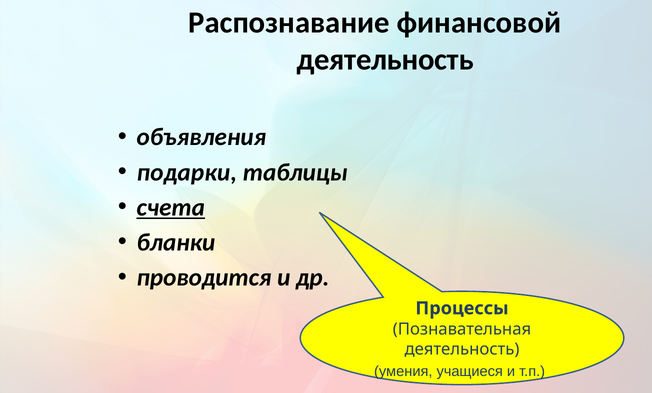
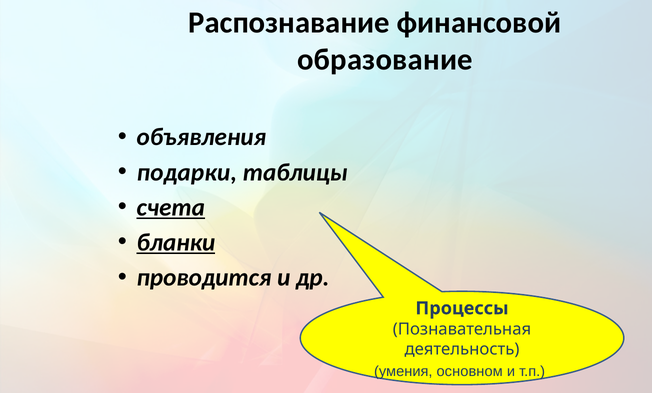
деятельность at (385, 59): деятельность -> образование
бланки underline: none -> present
учащиеся: учащиеся -> основном
